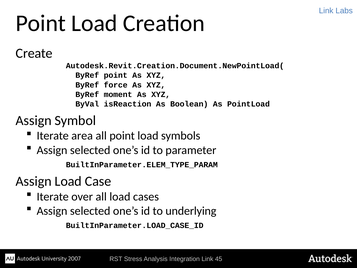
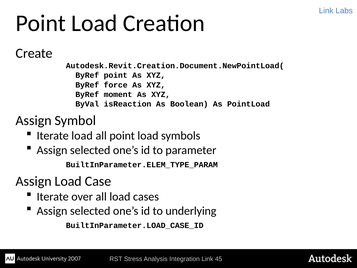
Iterate area: area -> load
